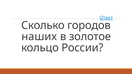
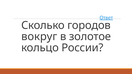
наших: наших -> вокруг
